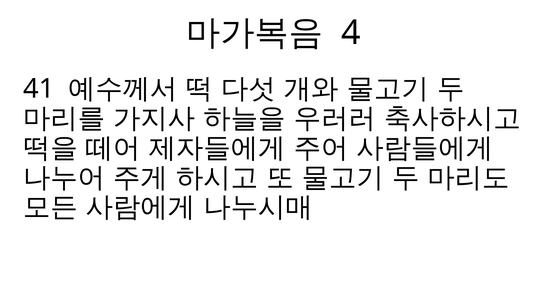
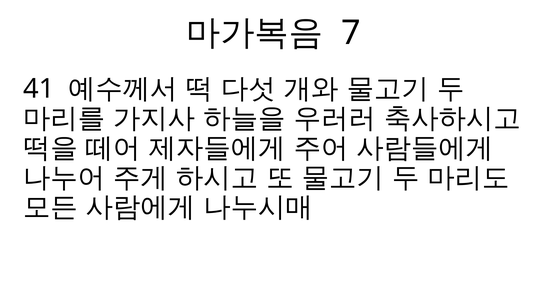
4: 4 -> 7
